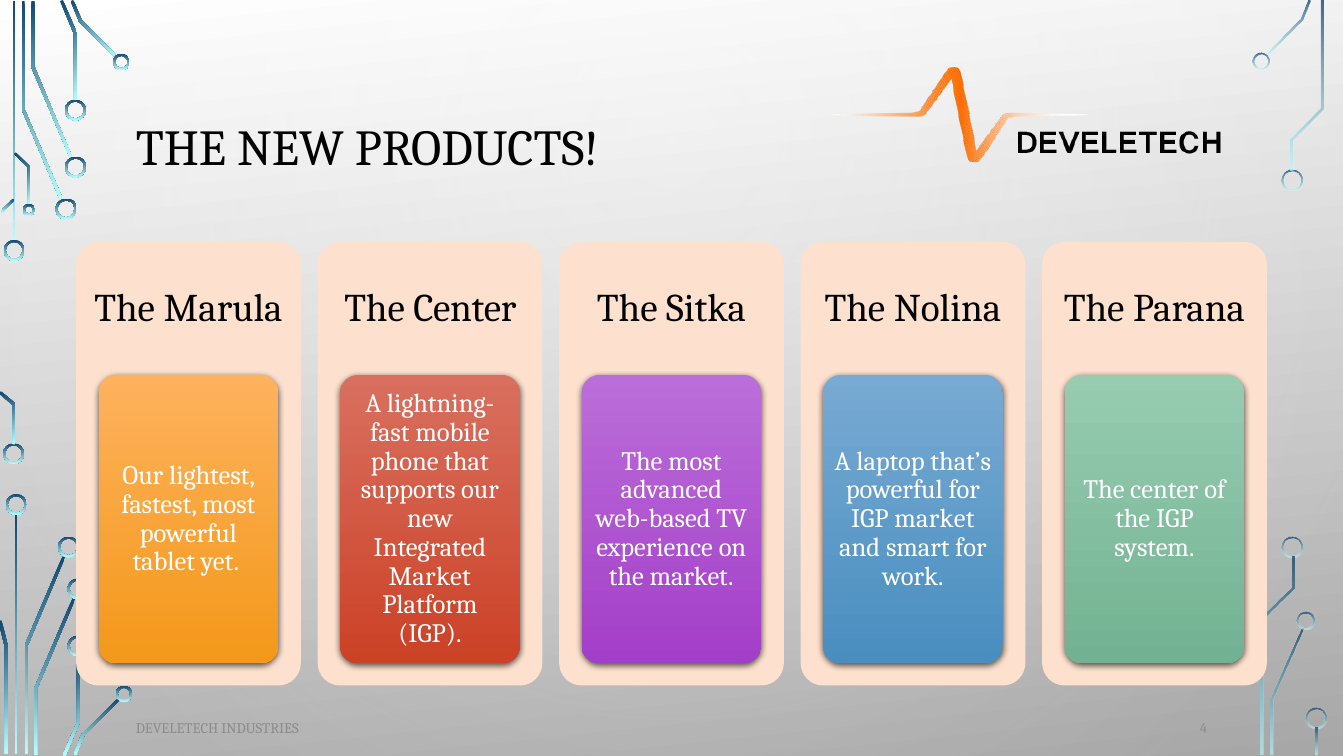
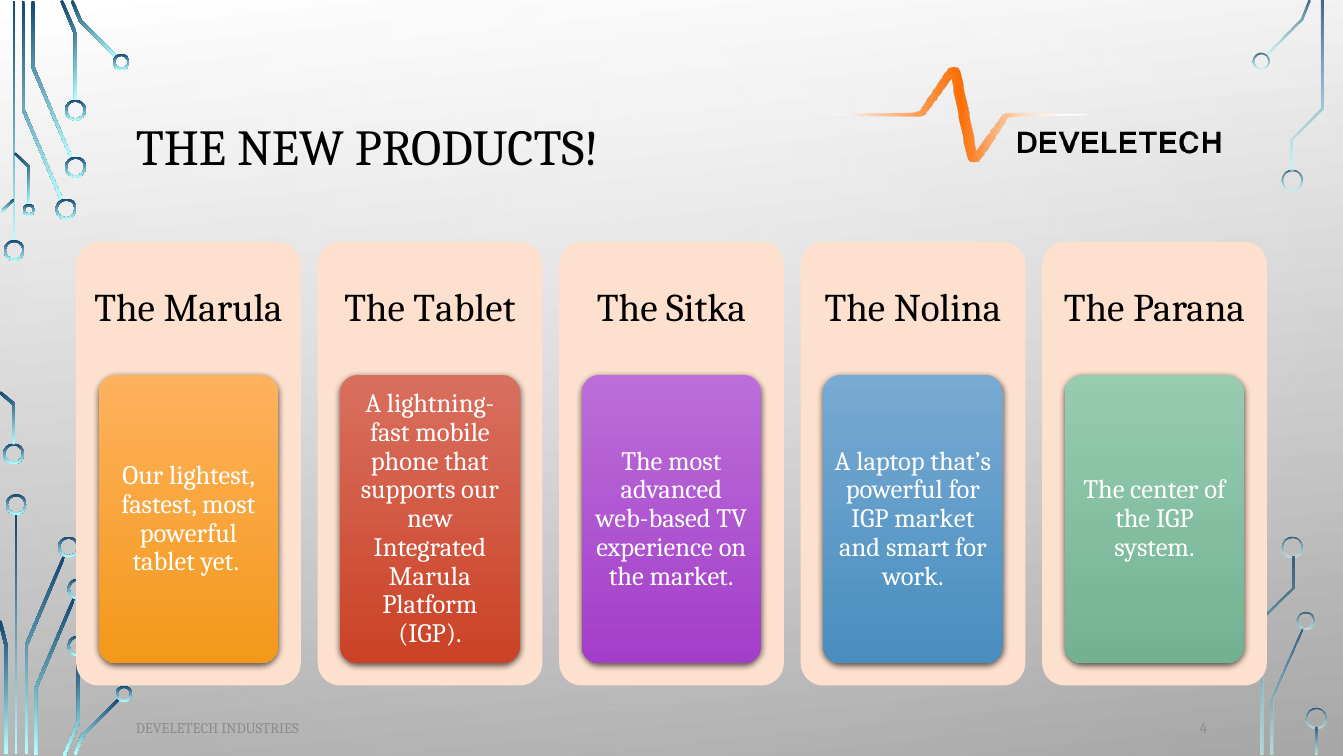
Center at (465, 308): Center -> Tablet
Market at (430, 576): Market -> Marula
